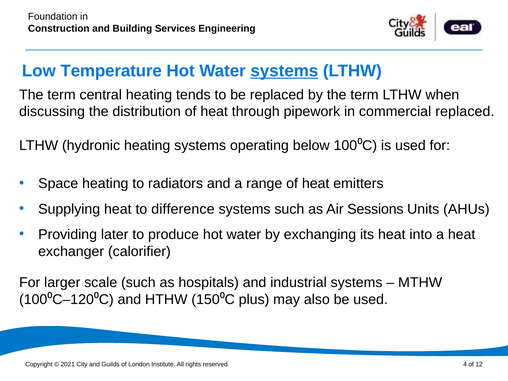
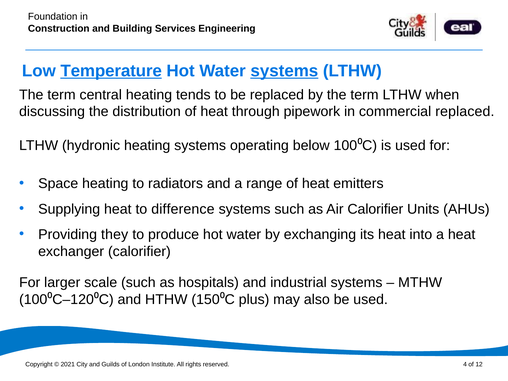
Temperature underline: none -> present
Air Sessions: Sessions -> Calorifier
later: later -> they
